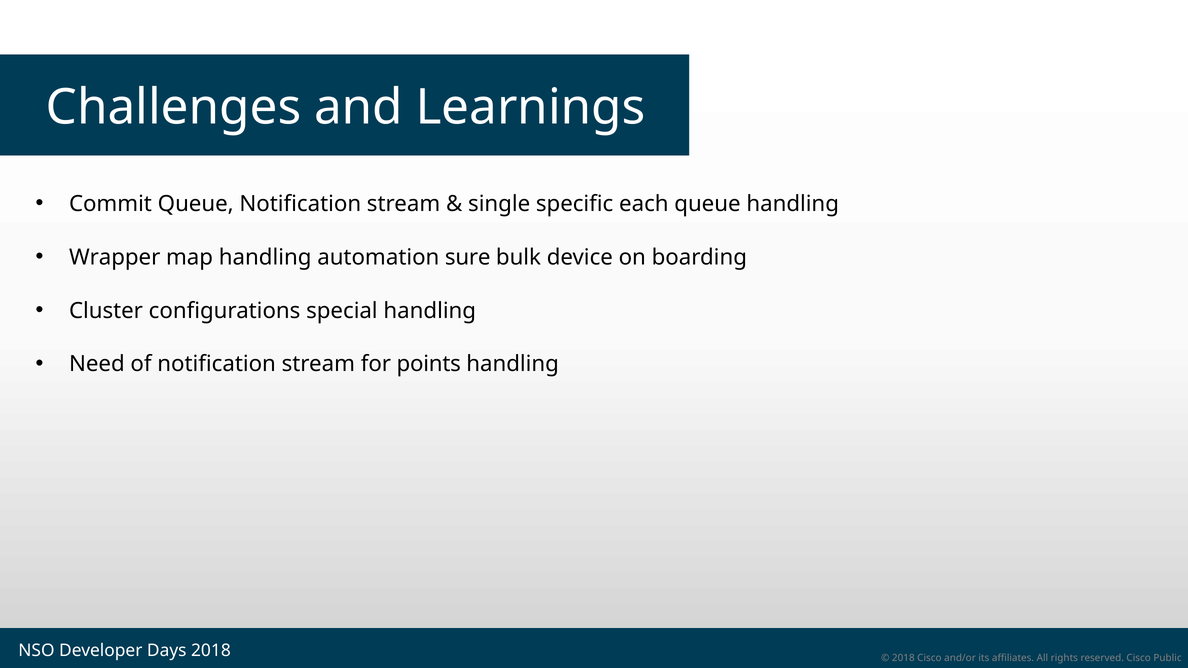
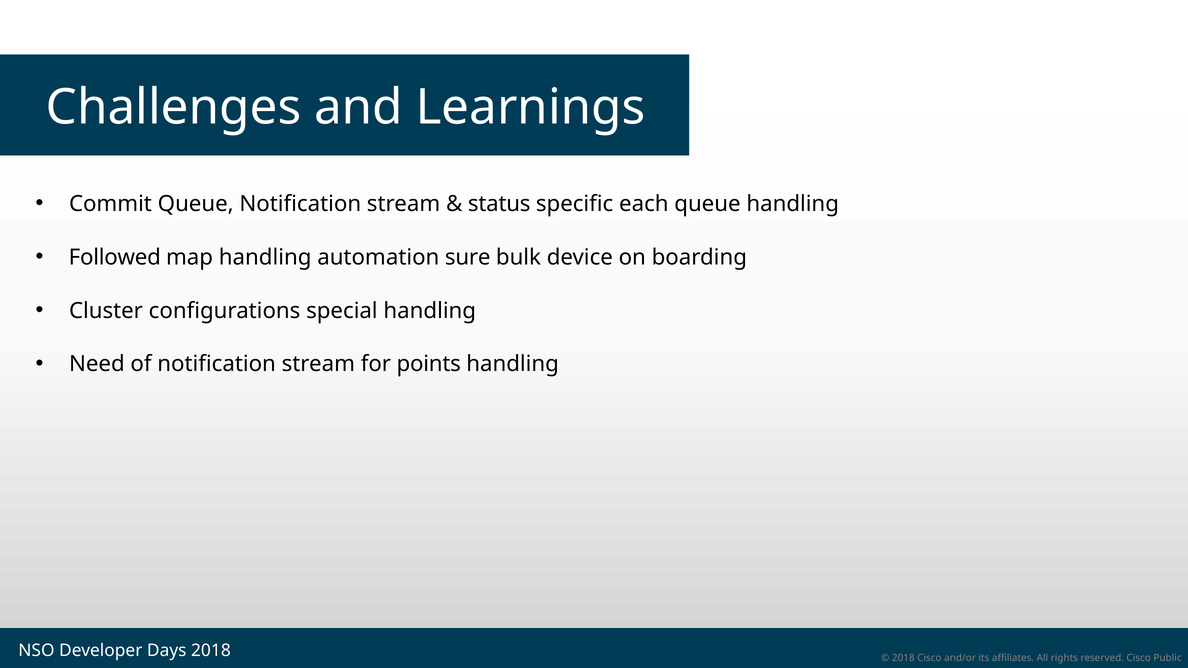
single: single -> status
Wrapper: Wrapper -> Followed
